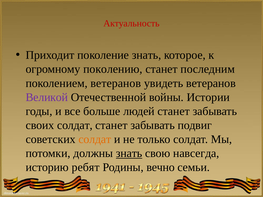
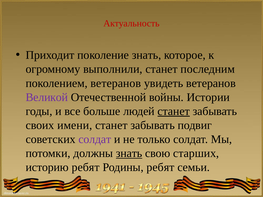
поколению: поколению -> выполнили
станет at (174, 111) underline: none -> present
своих солдат: солдат -> имени
солдат at (95, 139) colour: orange -> purple
навсегда: навсегда -> старших
Родины вечно: вечно -> ребят
